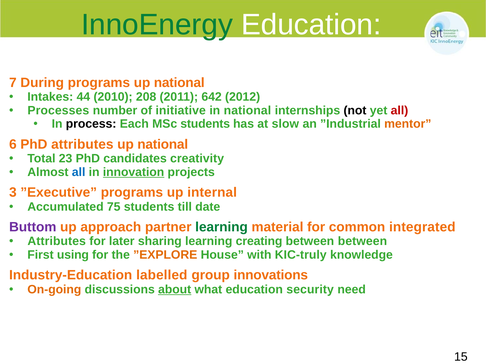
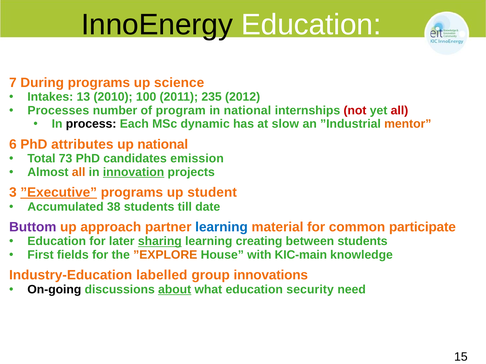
InnoEnergy colour: green -> black
programs up national: national -> science
44: 44 -> 13
208: 208 -> 100
642: 642 -> 235
initiative: initiative -> program
not colour: black -> red
MSc students: students -> dynamic
23: 23 -> 73
creativity: creativity -> emission
all at (79, 172) colour: blue -> orange
”Executive underline: none -> present
internal: internal -> student
75: 75 -> 38
learning at (222, 227) colour: green -> blue
integrated: integrated -> participate
Attributes at (57, 242): Attributes -> Education
sharing underline: none -> present
between between: between -> students
using: using -> fields
KIC-truly: KIC-truly -> KIC-main
On-going colour: orange -> black
